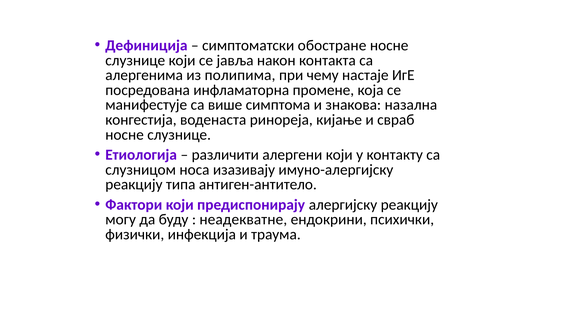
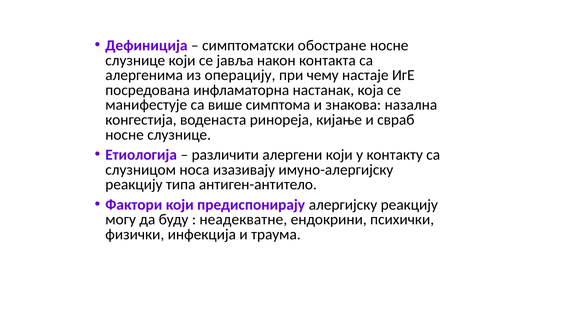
полипима: полипима -> операцију
промене: промене -> настанак
